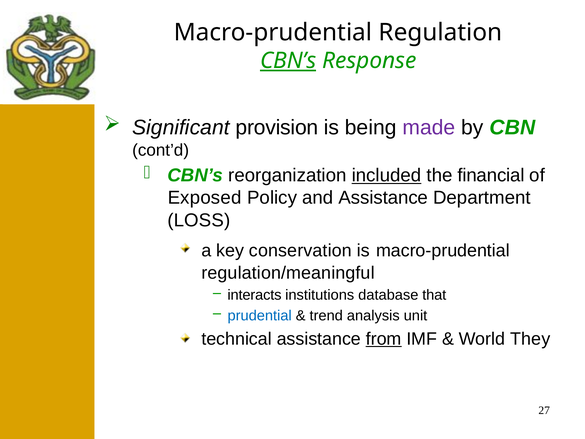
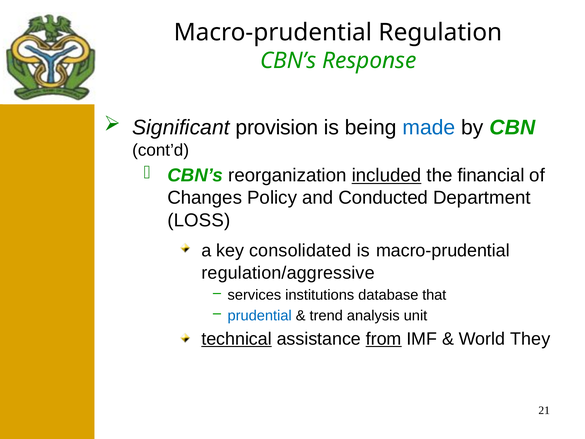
CBN’s at (288, 61) underline: present -> none
made colour: purple -> blue
Exposed: Exposed -> Changes
and Assistance: Assistance -> Conducted
conservation: conservation -> consolidated
regulation/meaningful: regulation/meaningful -> regulation/aggressive
interacts: interacts -> services
technical underline: none -> present
27: 27 -> 21
